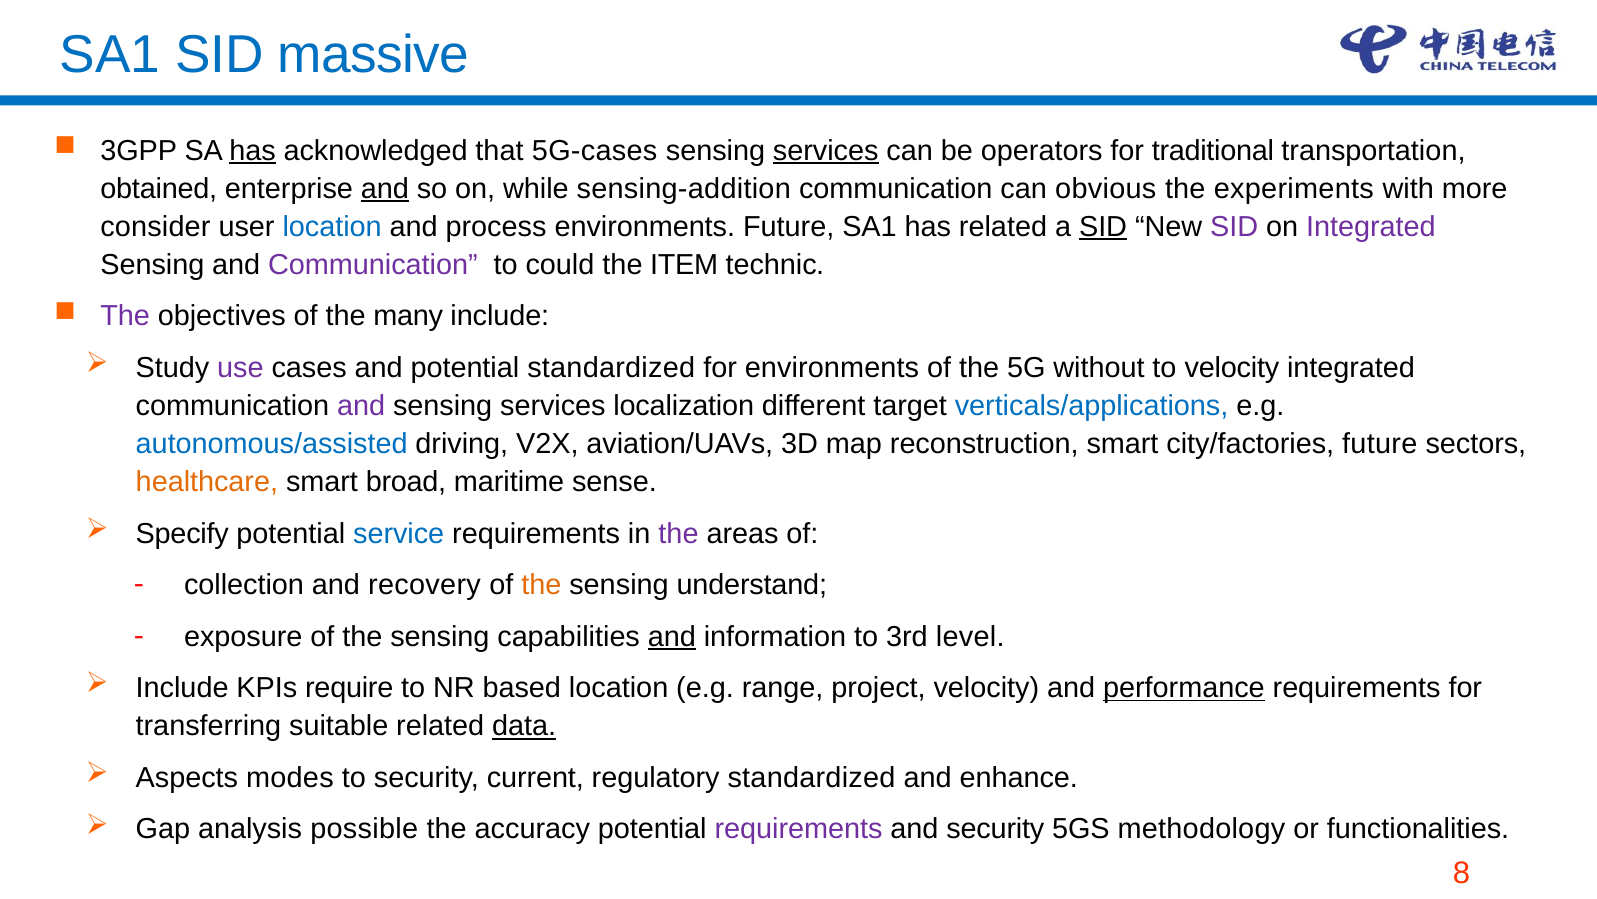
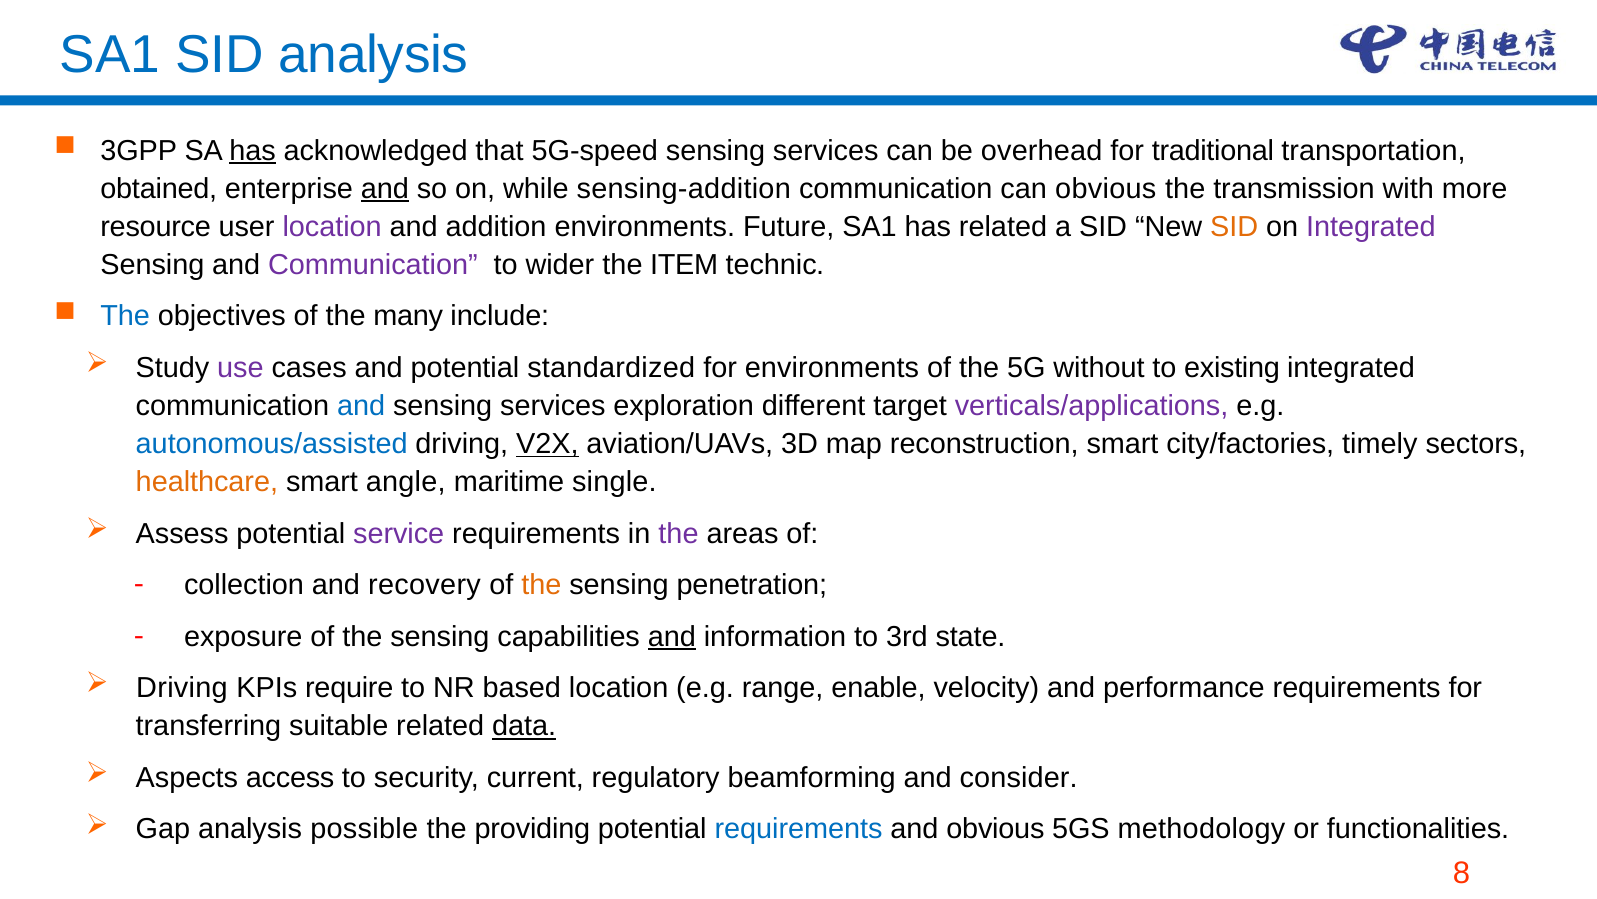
SID massive: massive -> analysis
5G-cases: 5G-cases -> 5G-speed
services at (826, 150) underline: present -> none
operators: operators -> overhead
experiments: experiments -> transmission
consider: consider -> resource
location at (332, 227) colour: blue -> purple
process: process -> addition
SID at (1103, 227) underline: present -> none
SID at (1234, 227) colour: purple -> orange
could: could -> wider
The at (125, 316) colour: purple -> blue
to velocity: velocity -> existing
and at (361, 406) colour: purple -> blue
localization: localization -> exploration
verticals/applications colour: blue -> purple
V2X underline: none -> present
city/factories future: future -> timely
broad: broad -> angle
sense: sense -> single
Specify: Specify -> Assess
service colour: blue -> purple
understand: understand -> penetration
level: level -> state
Include at (182, 688): Include -> Driving
project: project -> enable
performance underline: present -> none
modes: modes -> access
regulatory standardized: standardized -> beamforming
enhance: enhance -> consider
accuracy: accuracy -> providing
requirements at (799, 829) colour: purple -> blue
and security: security -> obvious
